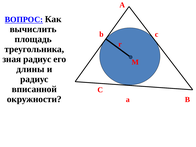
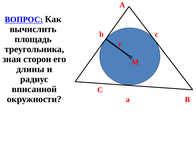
зная радиус: радиус -> сторон
